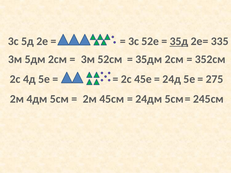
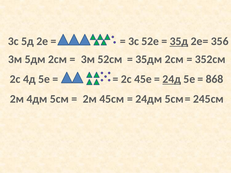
335: 335 -> 356
24д underline: none -> present
275: 275 -> 868
